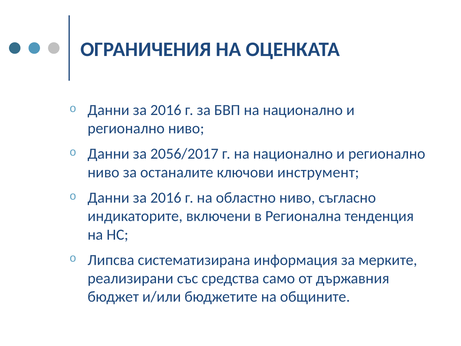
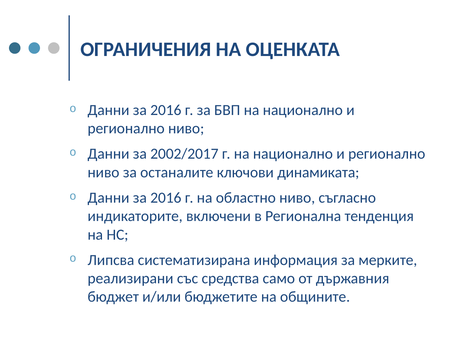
2056/2017: 2056/2017 -> 2002/2017
инструмент: инструмент -> динамиката
